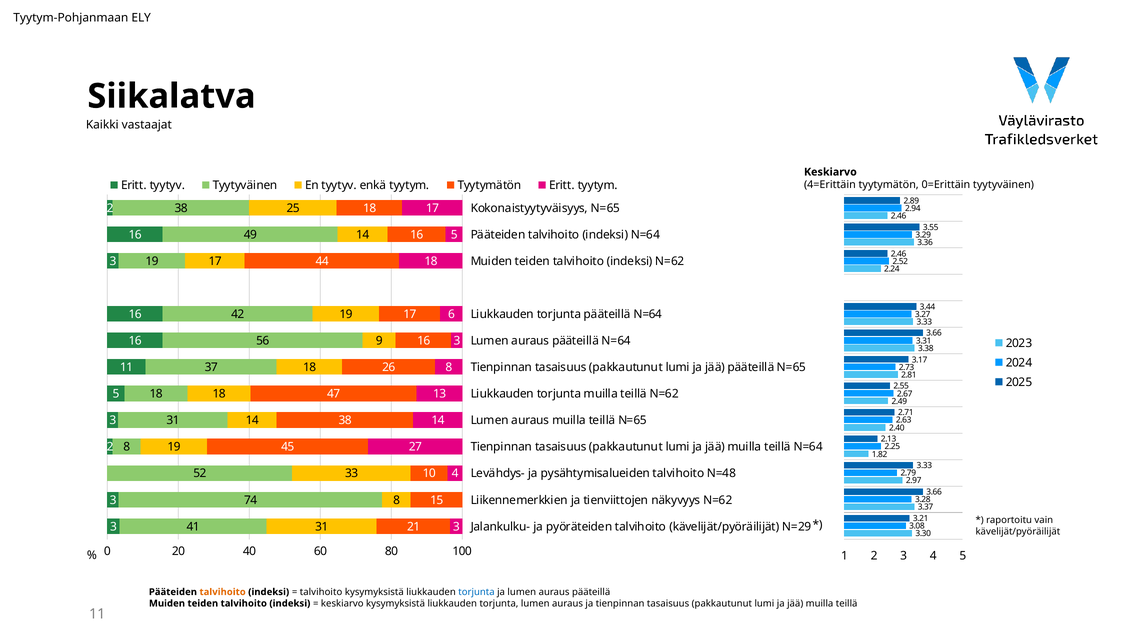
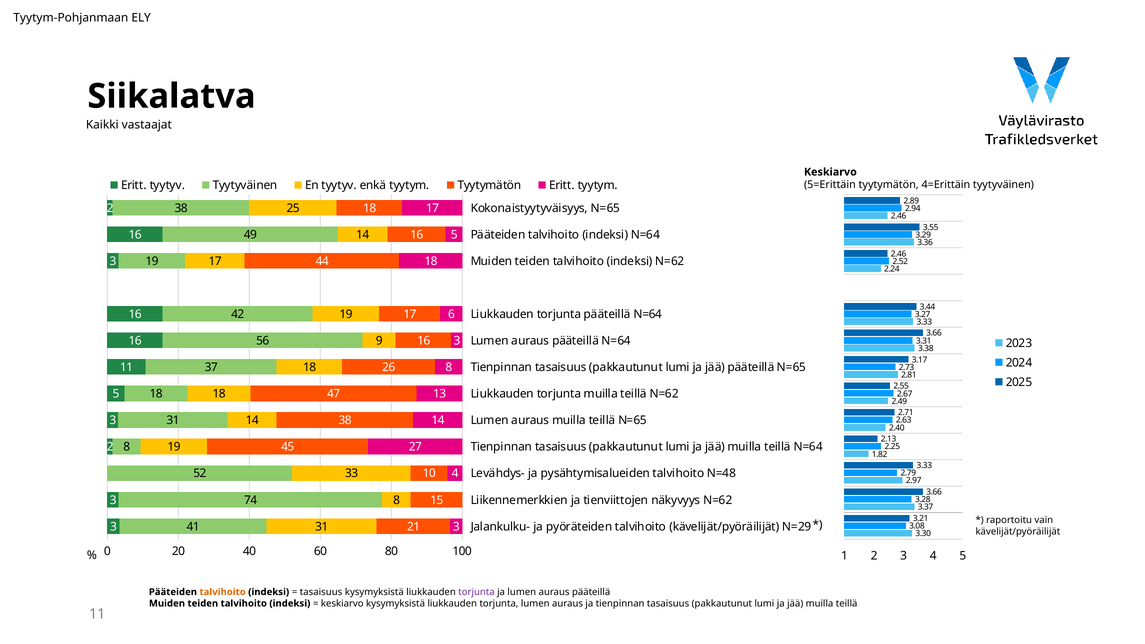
4=Erittäin: 4=Erittäin -> 5=Erittäin
0=Erittäin: 0=Erittäin -> 4=Erittäin
talvihoito at (321, 592): talvihoito -> tasaisuus
torjunta at (476, 592) colour: blue -> purple
